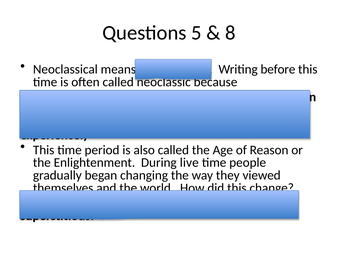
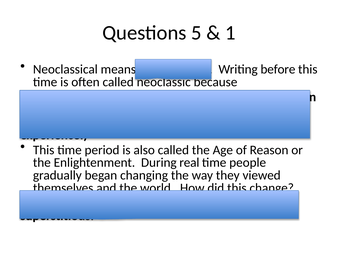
8: 8 -> 1
live: live -> real
